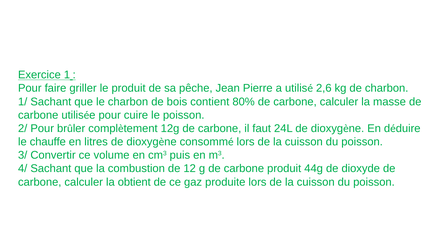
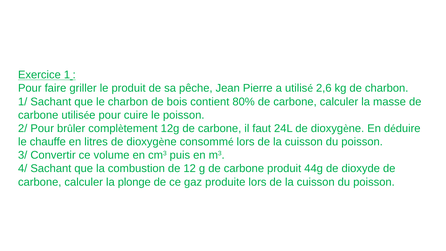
obtient: obtient -> plonge
